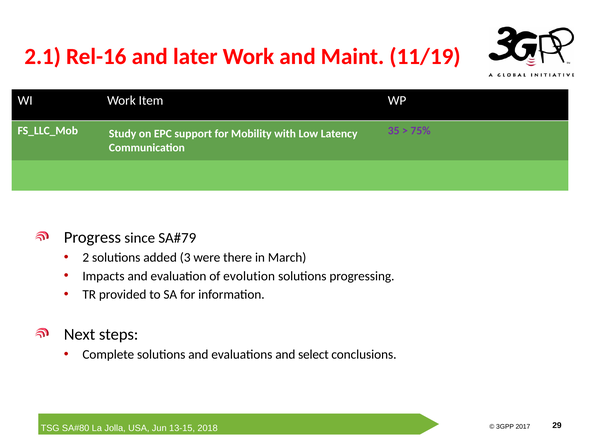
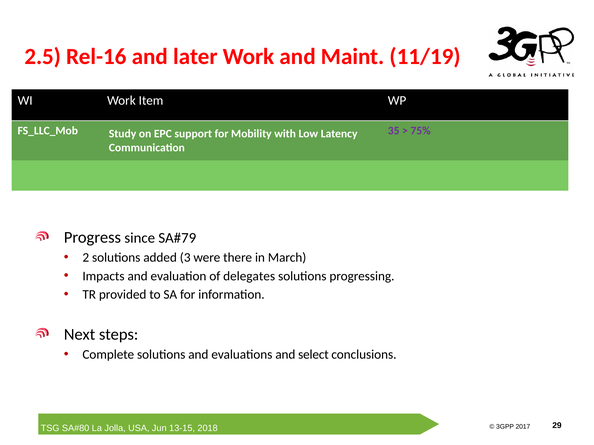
2.1: 2.1 -> 2.5
evolution: evolution -> delegates
